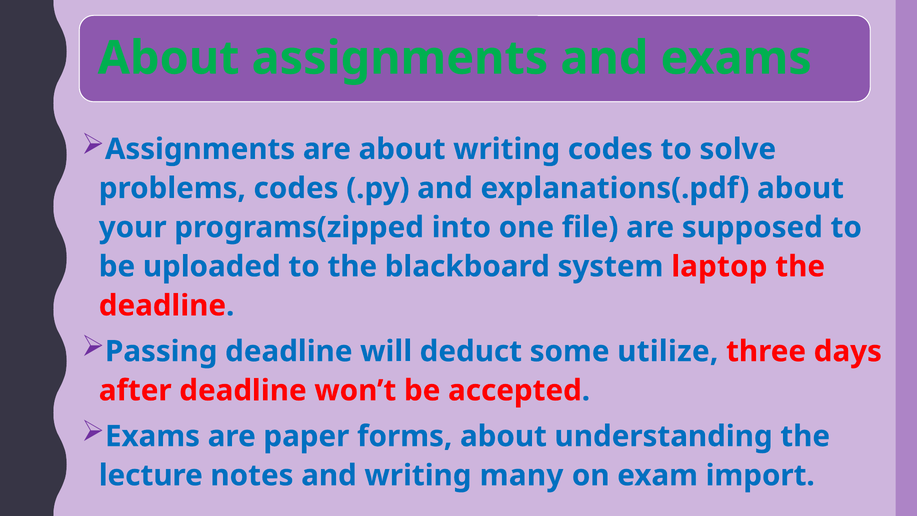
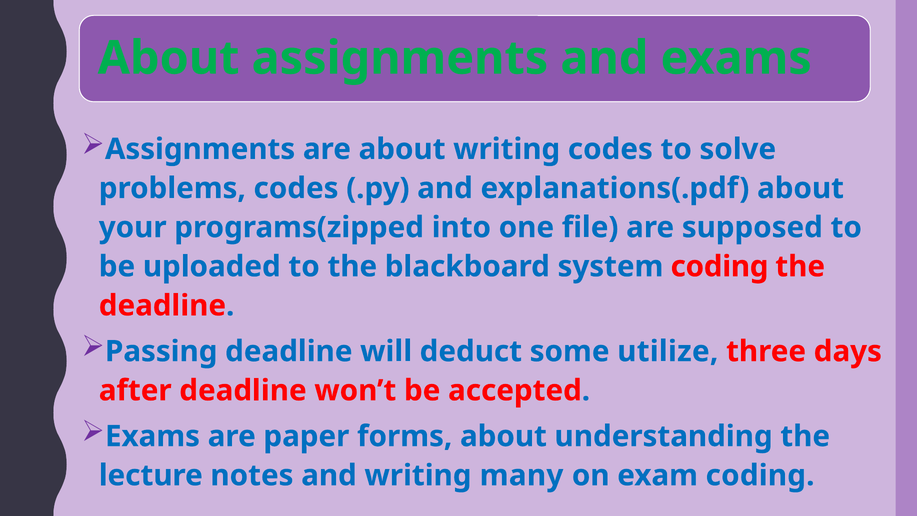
system laptop: laptop -> coding
exam import: import -> coding
